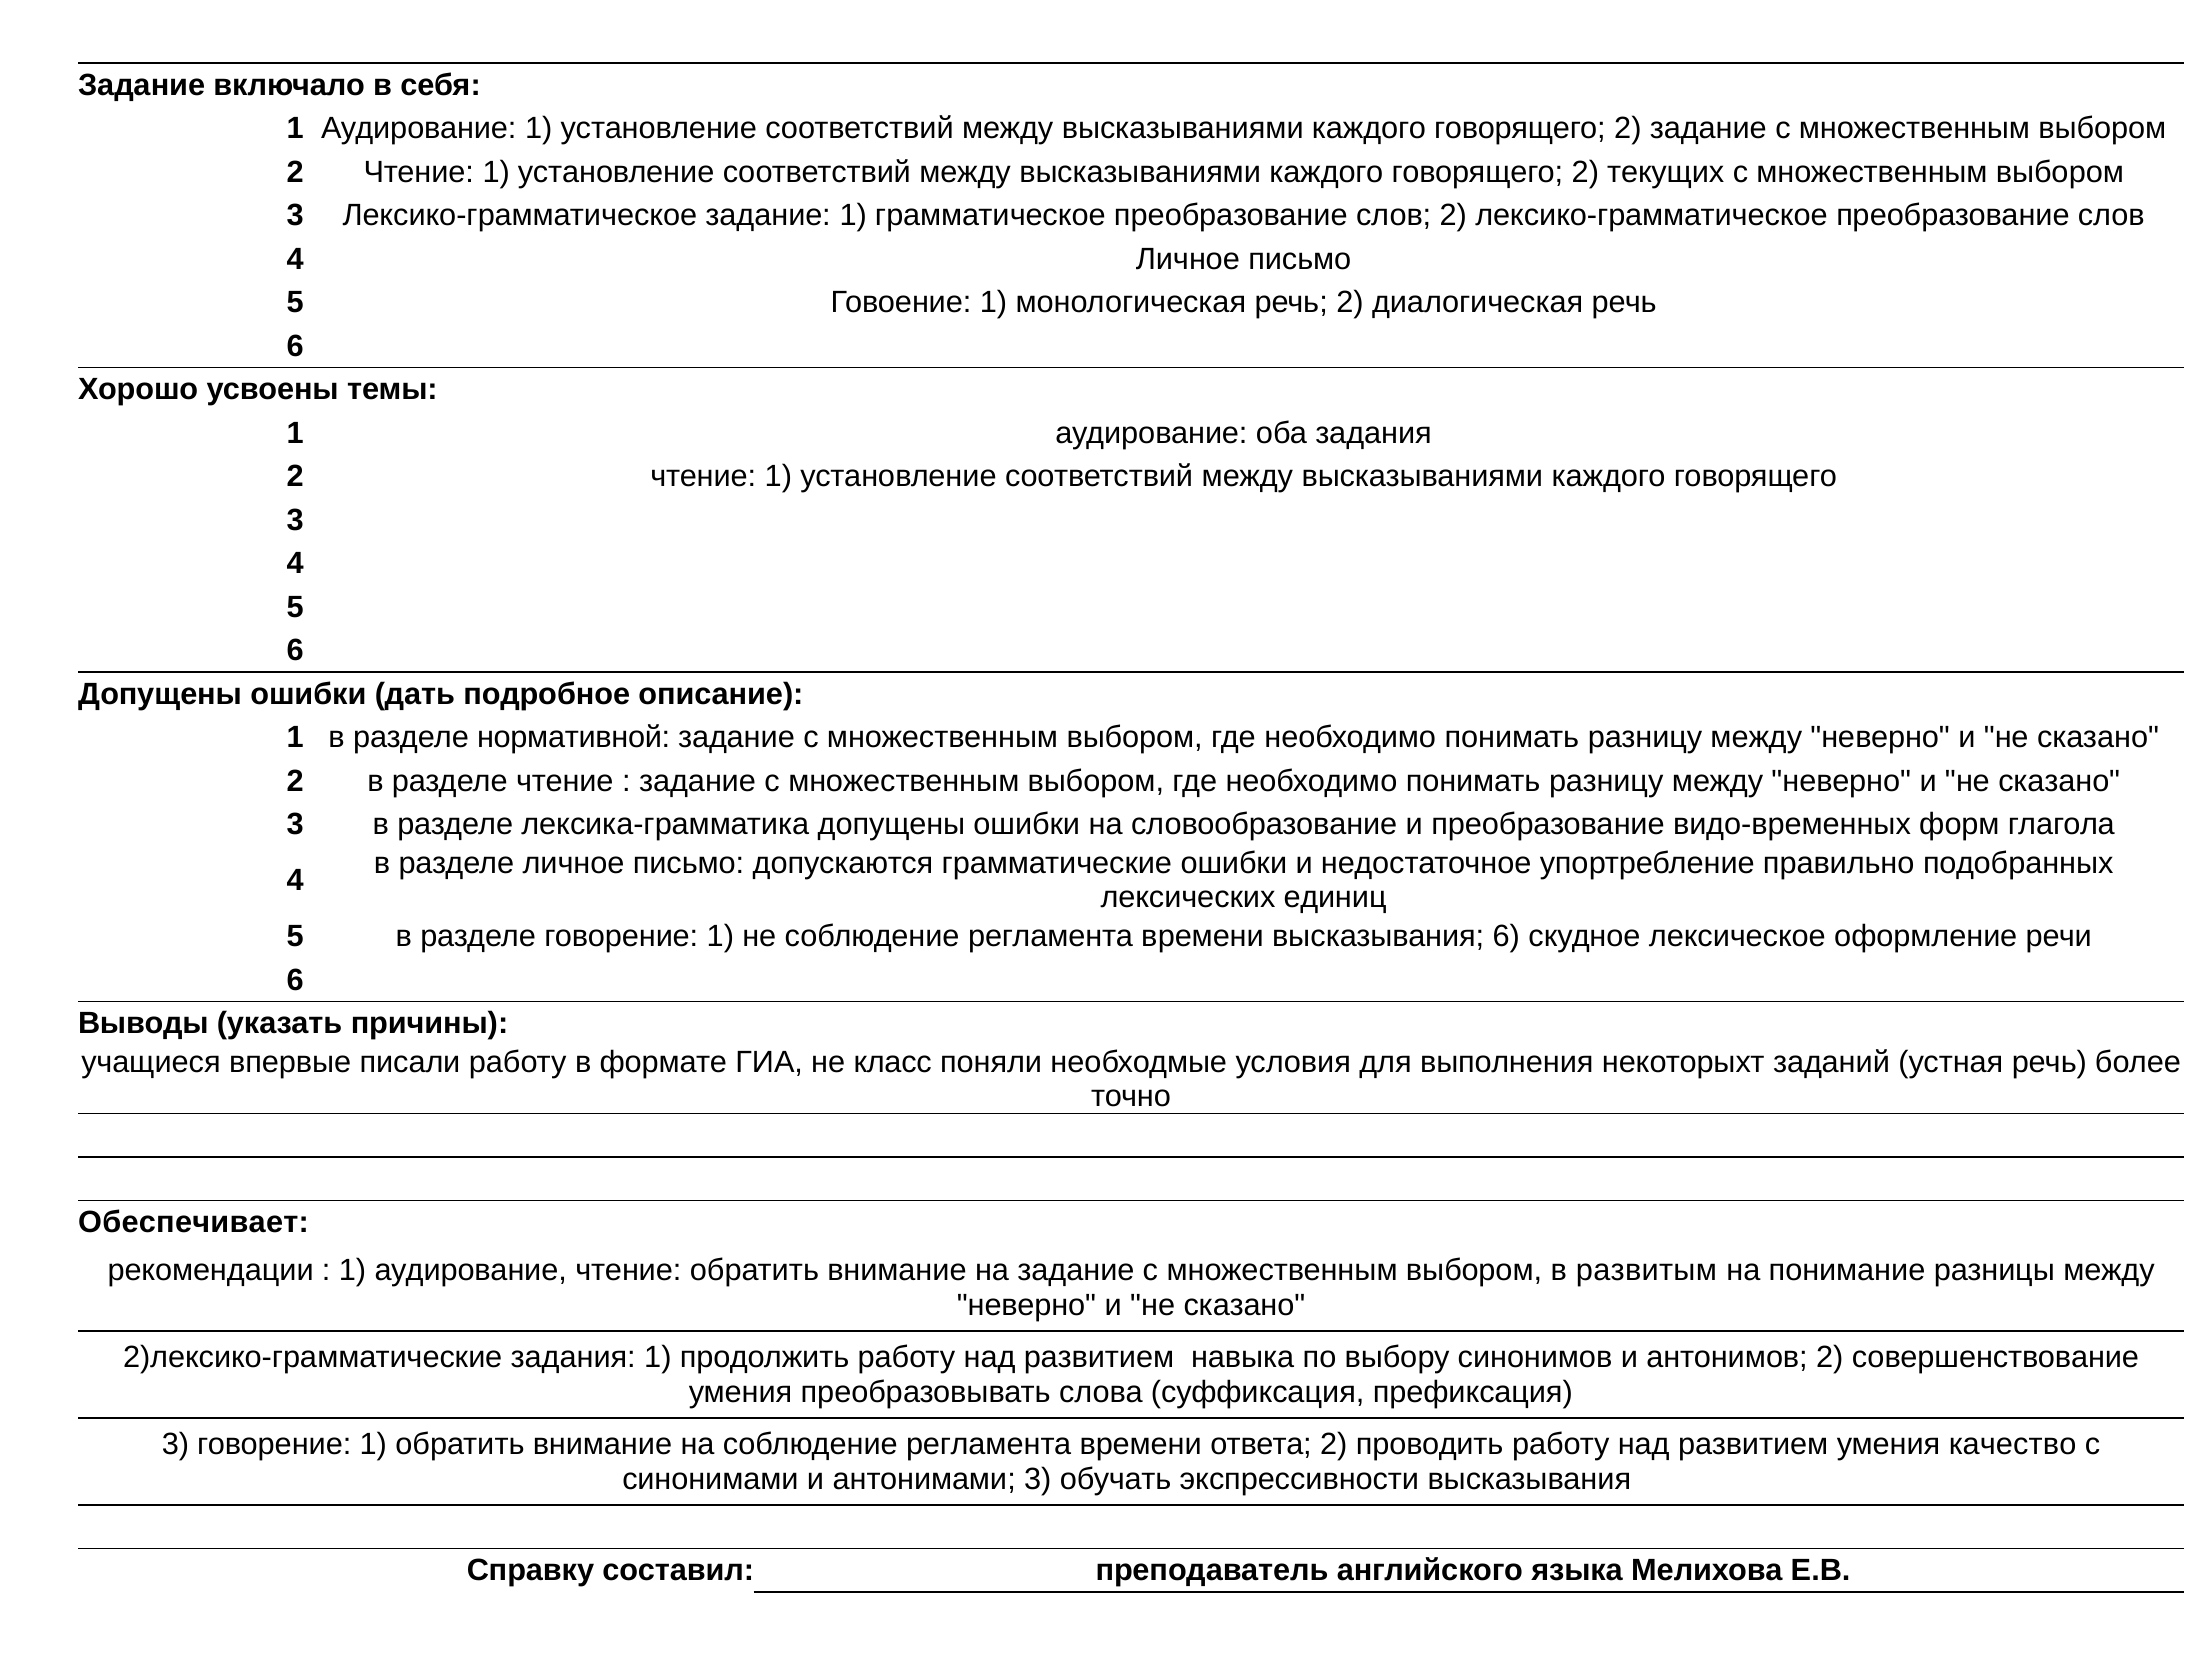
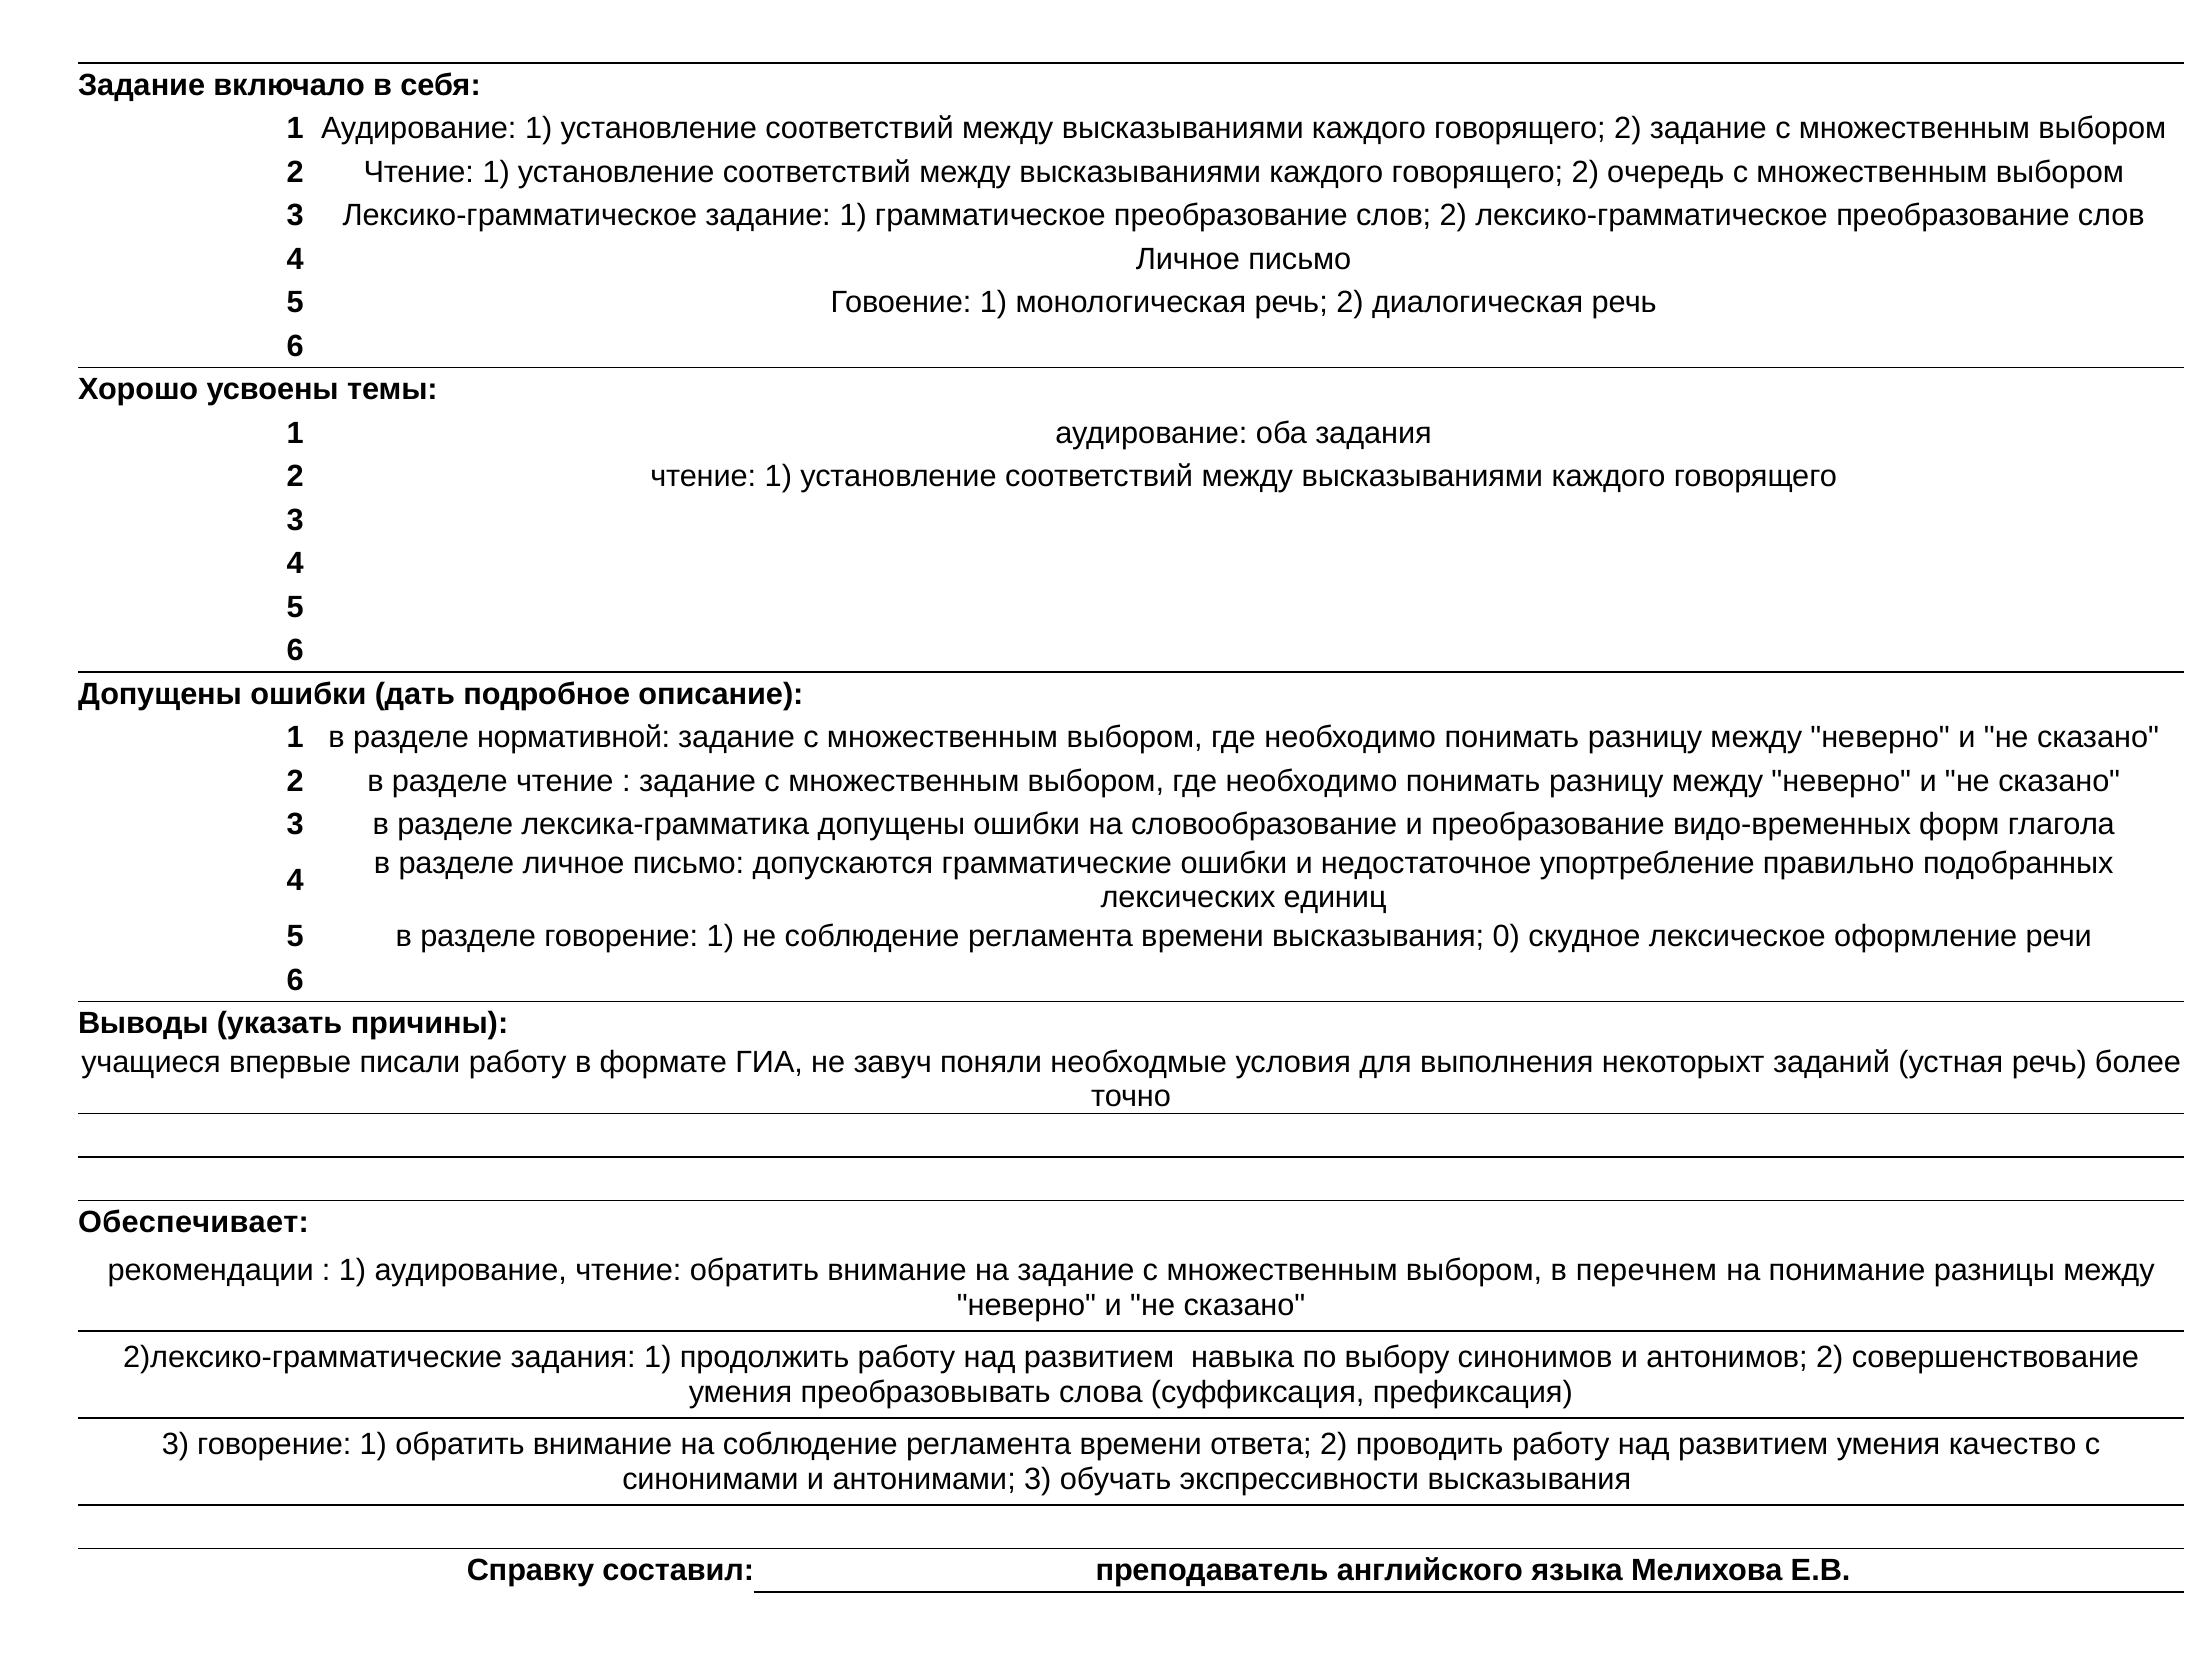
текущих: текущих -> очередь
высказывания 6: 6 -> 0
класс: класс -> завуч
развитым: развитым -> перечнем
